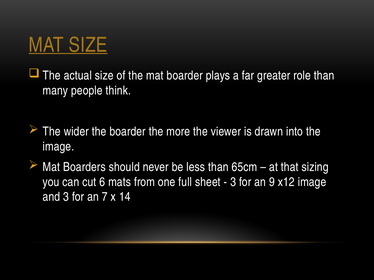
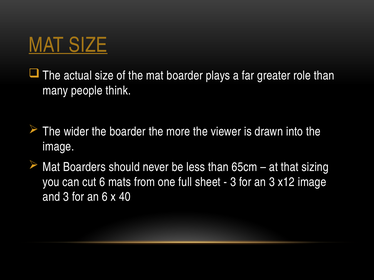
an 9: 9 -> 3
an 7: 7 -> 6
14: 14 -> 40
